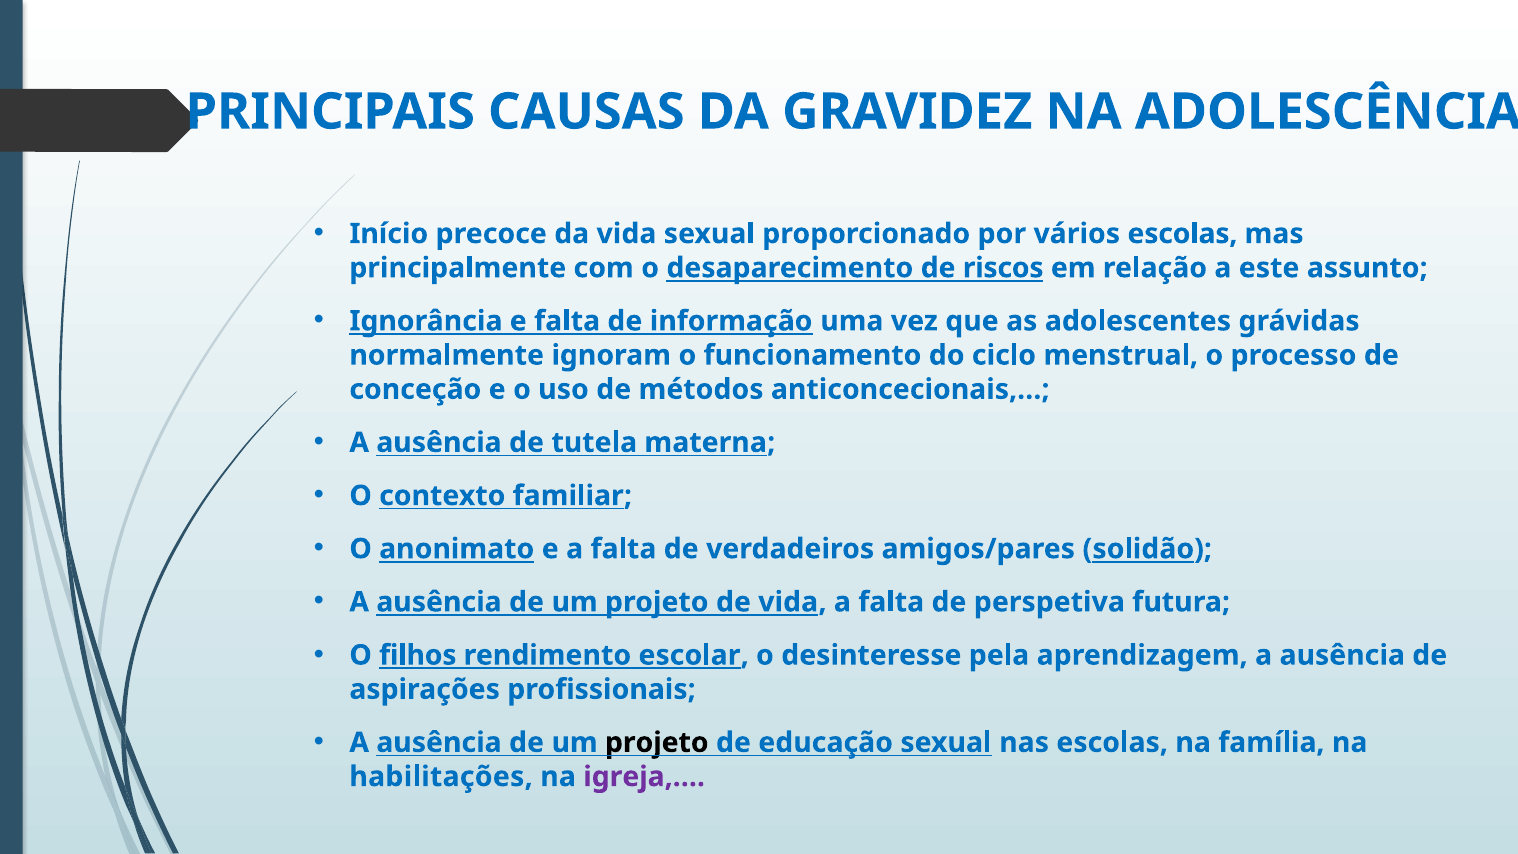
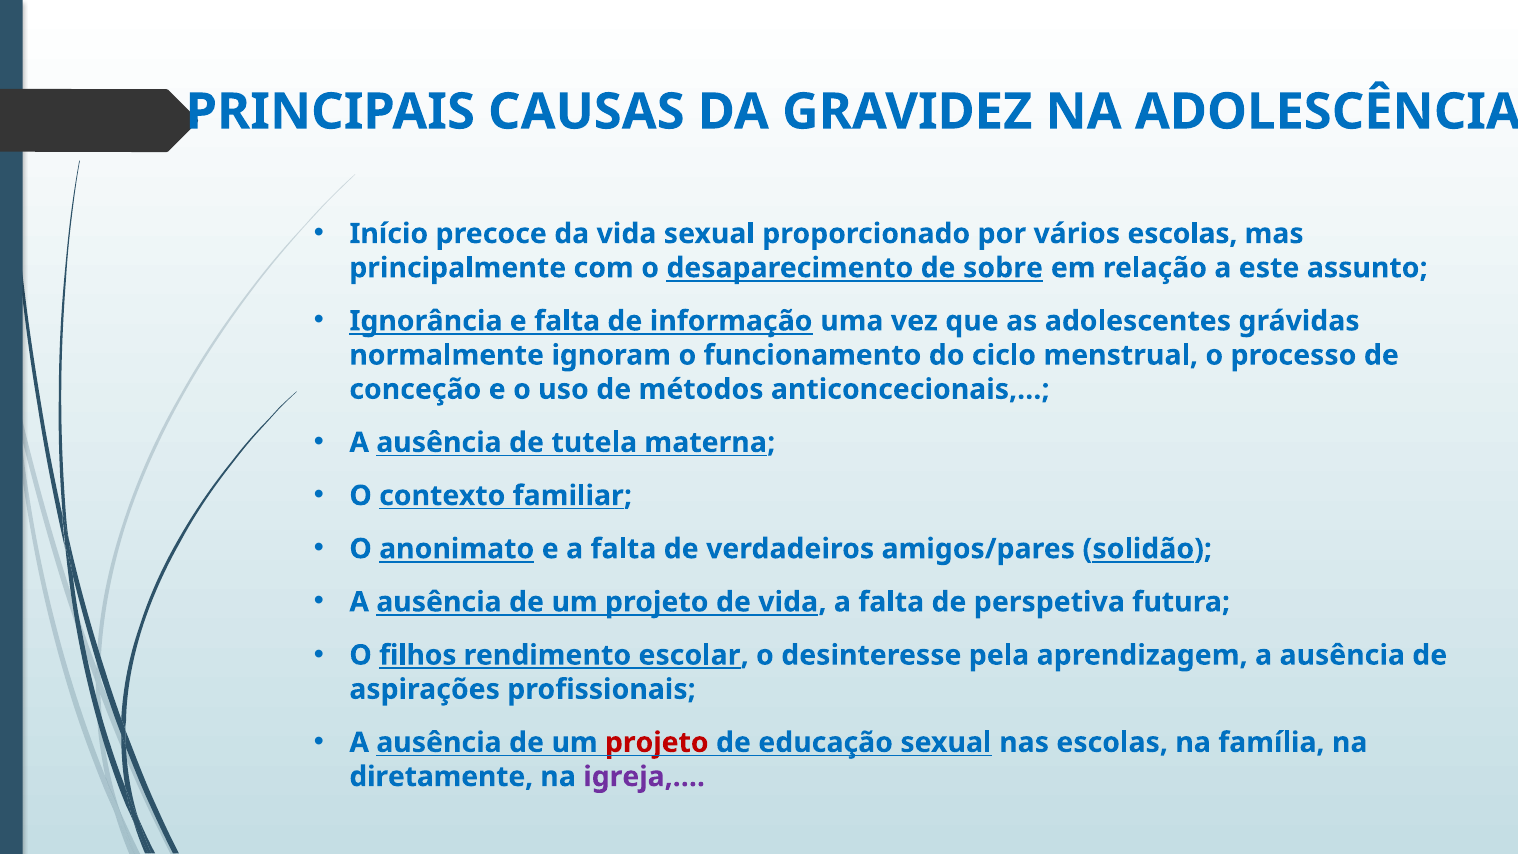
riscos: riscos -> sobre
projeto at (657, 742) colour: black -> red
habilitações: habilitações -> diretamente
